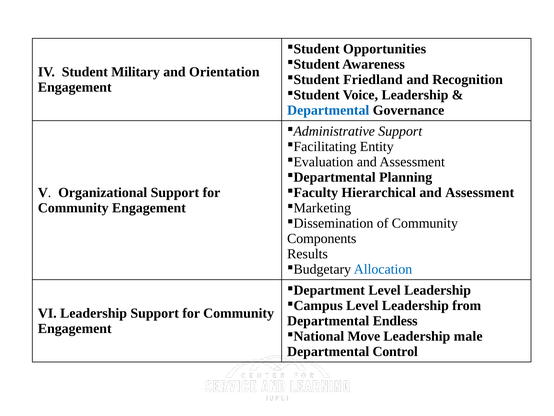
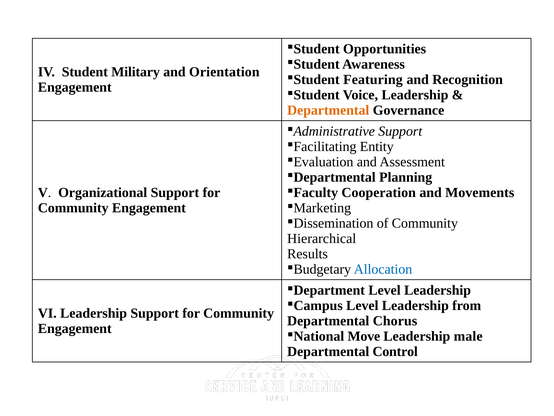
Friedland: Friedland -> Featuring
Departmental at (328, 110) colour: blue -> orange
Hierarchical: Hierarchical -> Cooperation
Assessment at (480, 192): Assessment -> Movements
Components at (322, 238): Components -> Hierarchical
Endless: Endless -> Chorus
